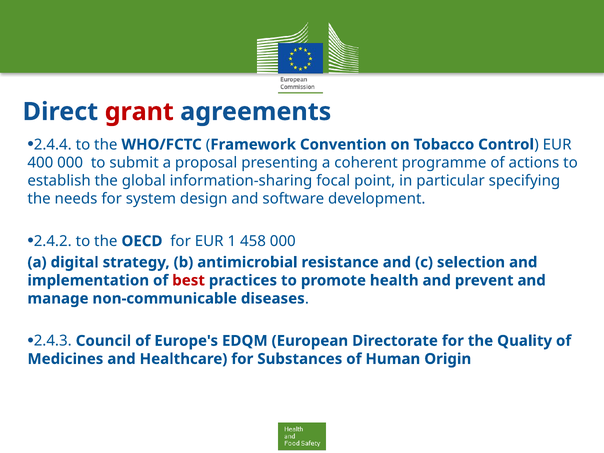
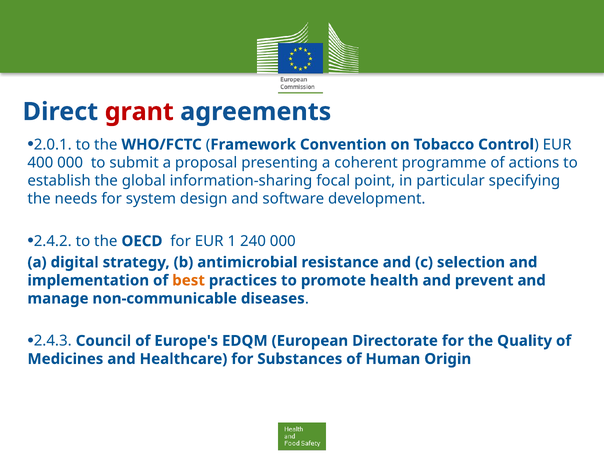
2.4.4: 2.4.4 -> 2.0.1
458: 458 -> 240
best colour: red -> orange
